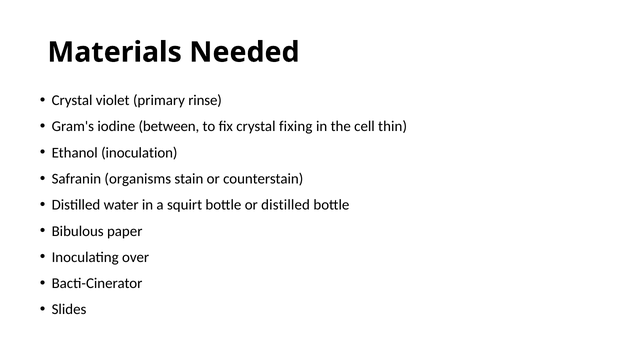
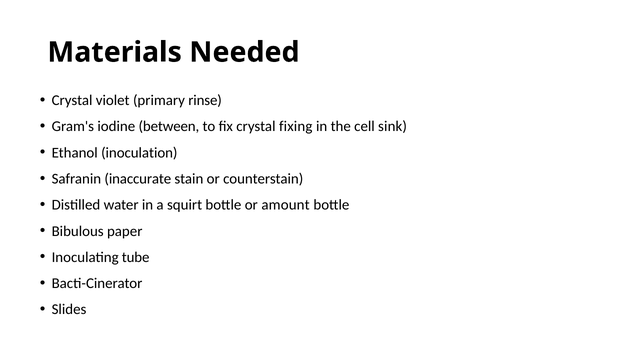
thin: thin -> sink
organisms: organisms -> inaccurate
or distilled: distilled -> amount
over: over -> tube
